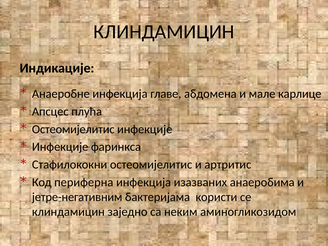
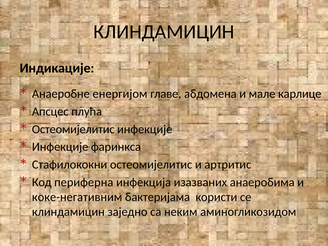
Анаеробне инфекција: инфекција -> енергијом
јетре-негативним: јетре-негативним -> коке-негативним
